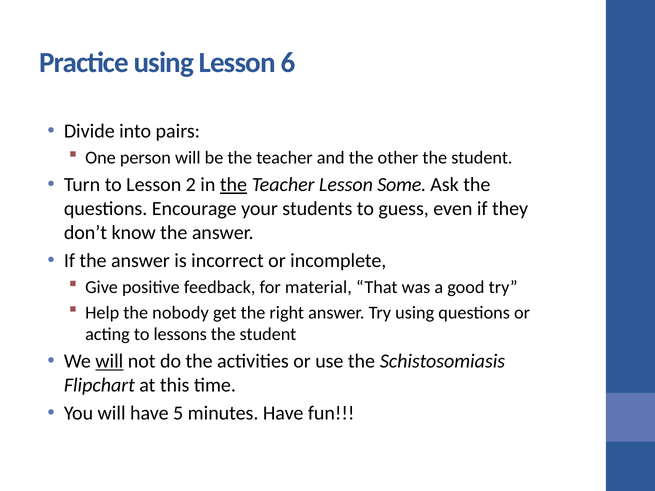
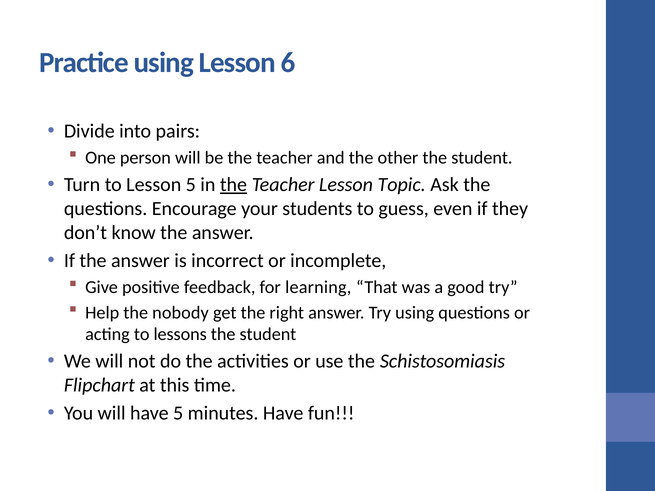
Lesson 2: 2 -> 5
Some: Some -> Topic
material: material -> learning
will at (109, 362) underline: present -> none
